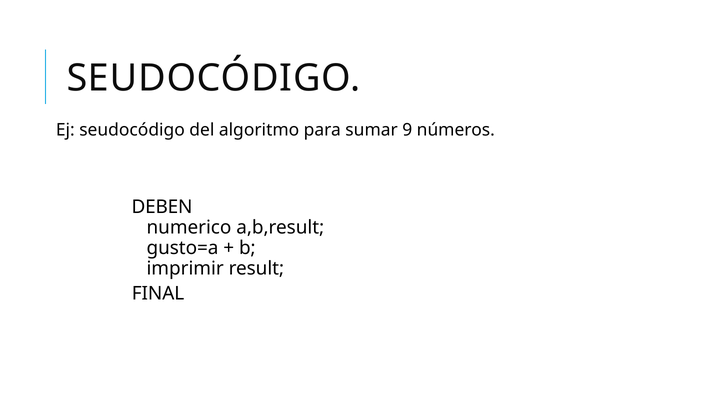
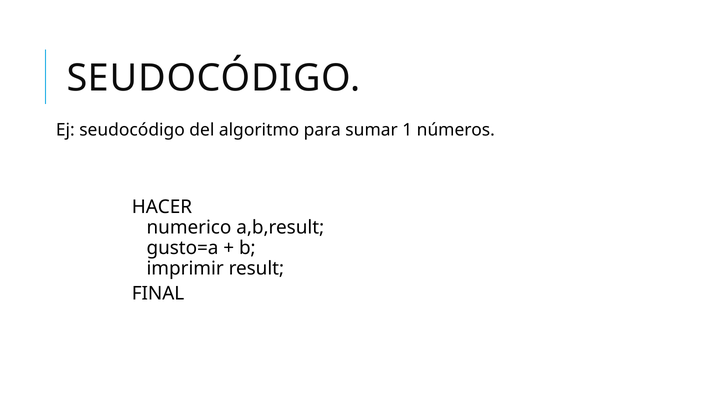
9: 9 -> 1
DEBEN: DEBEN -> HACER
